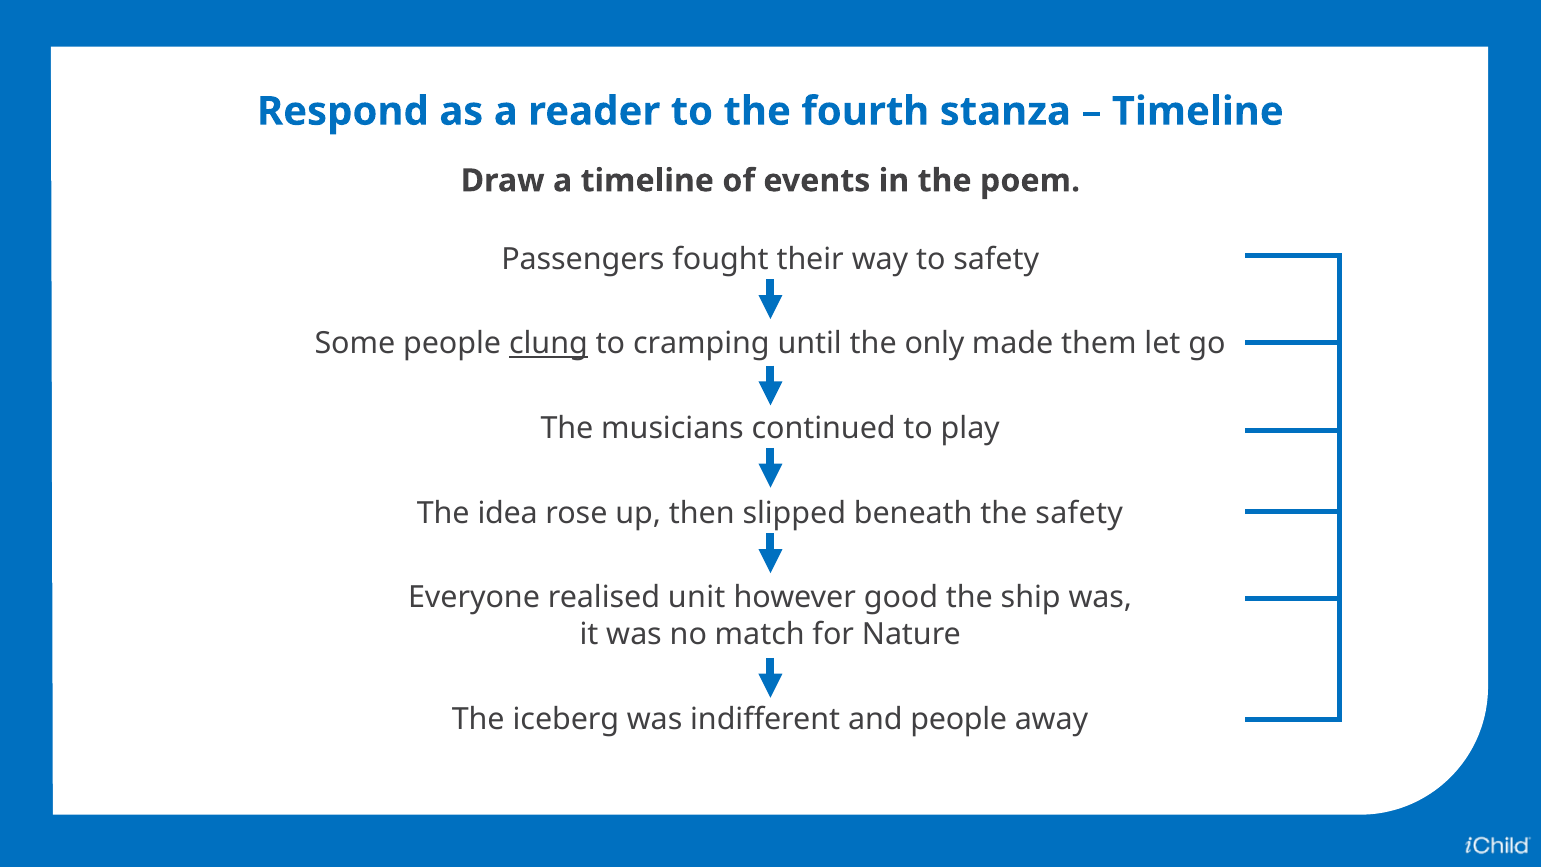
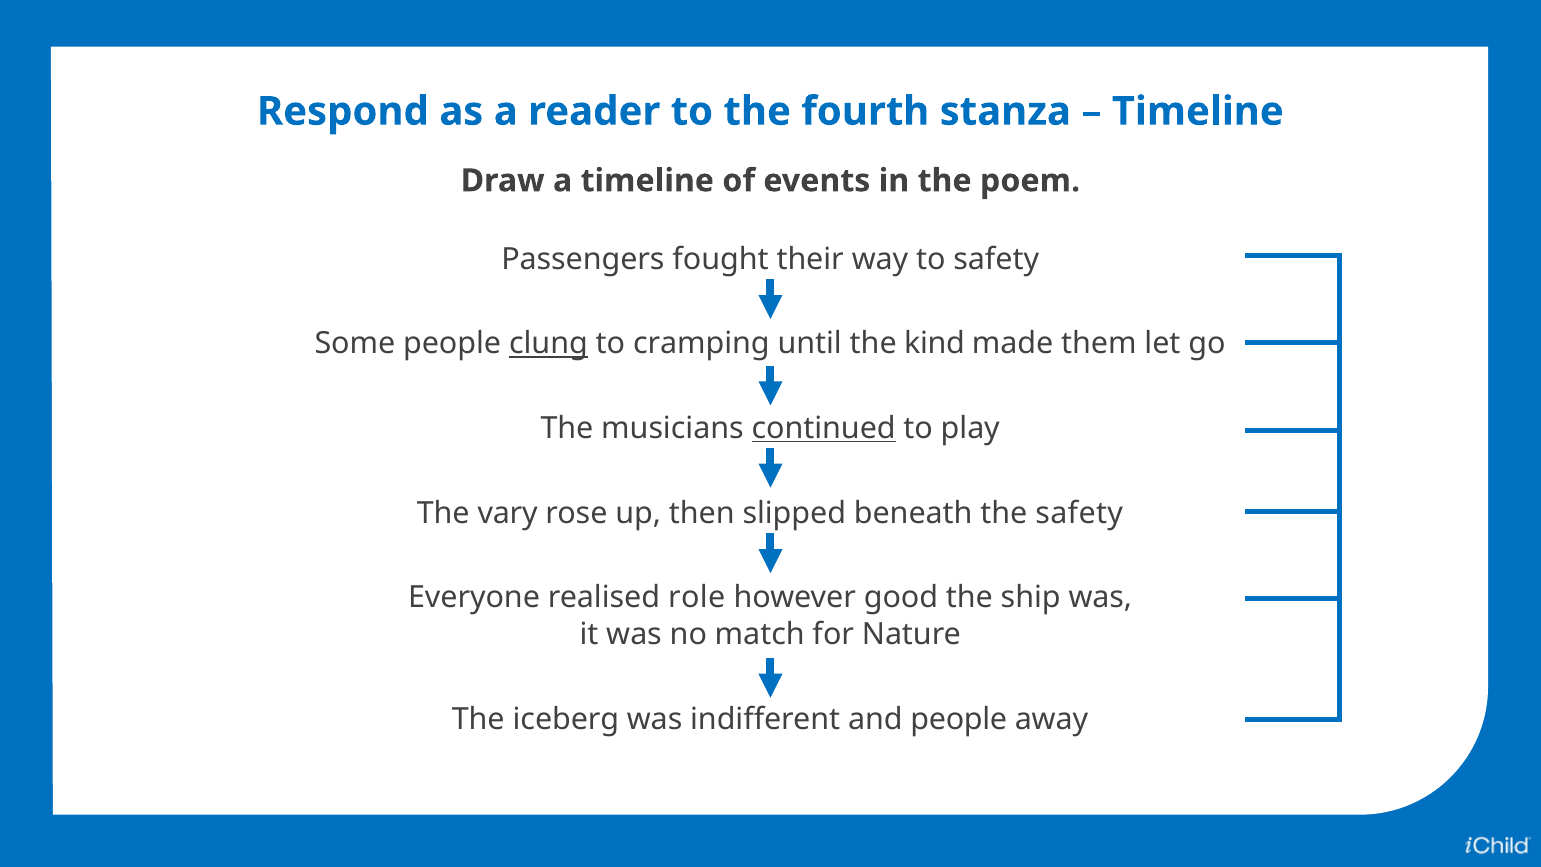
only: only -> kind
continued underline: none -> present
idea: idea -> vary
unit: unit -> role
